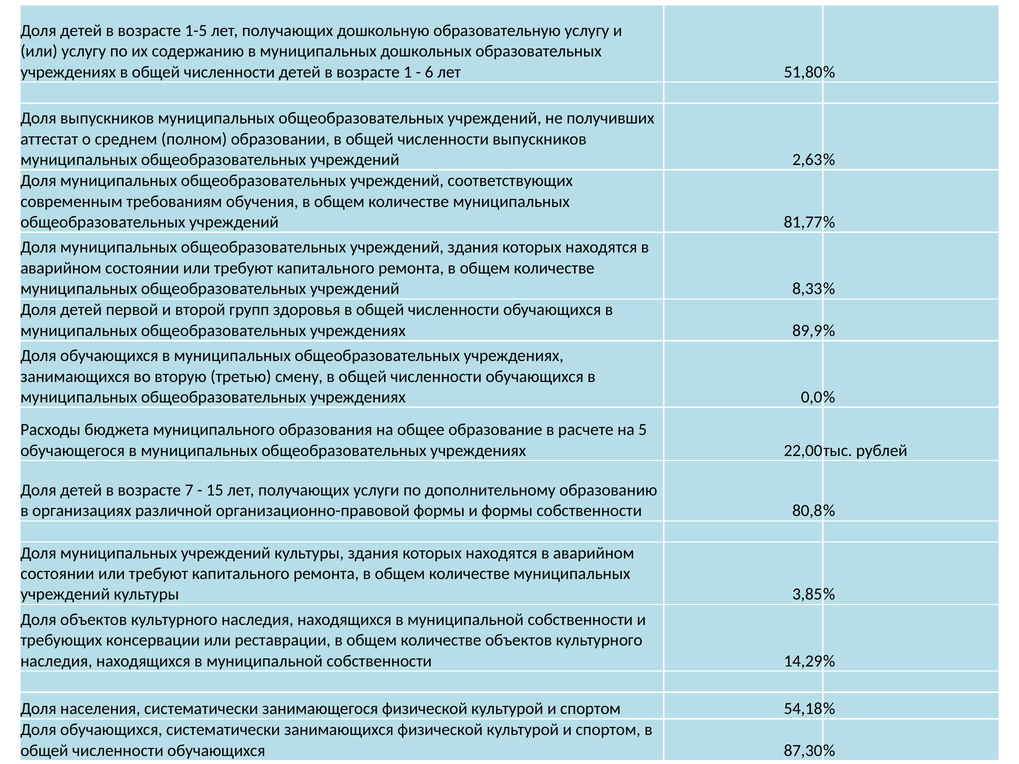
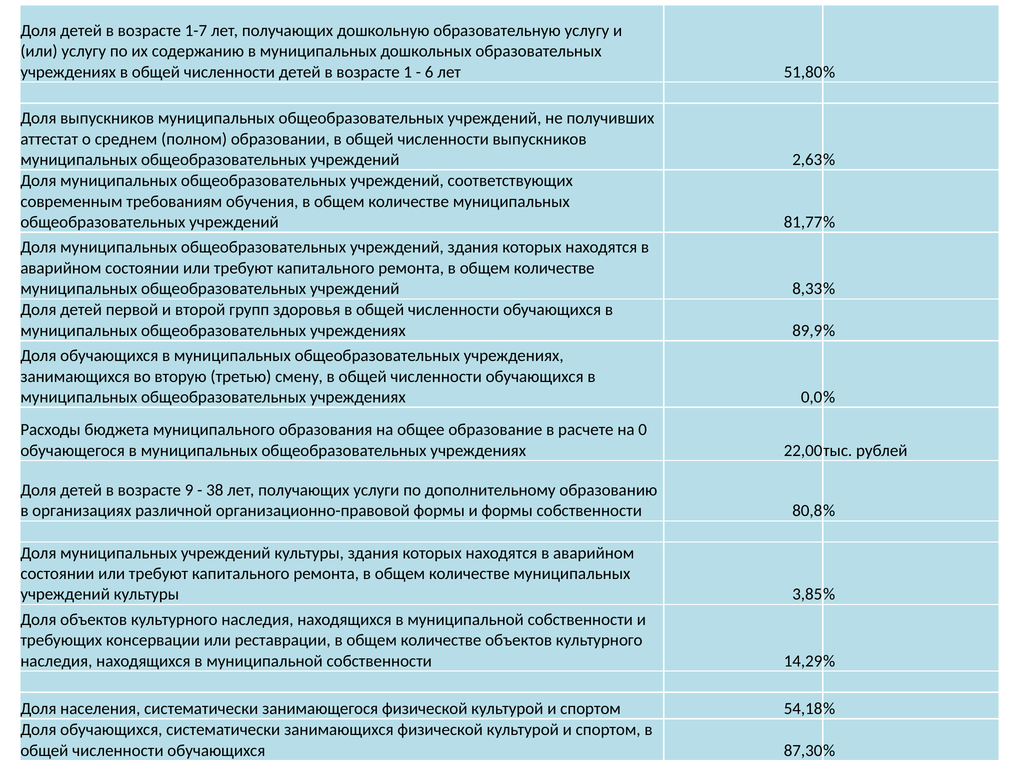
1-5: 1-5 -> 1-7
5: 5 -> 0
7: 7 -> 9
15: 15 -> 38
